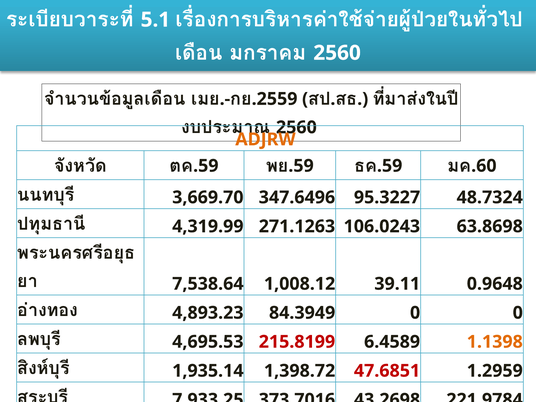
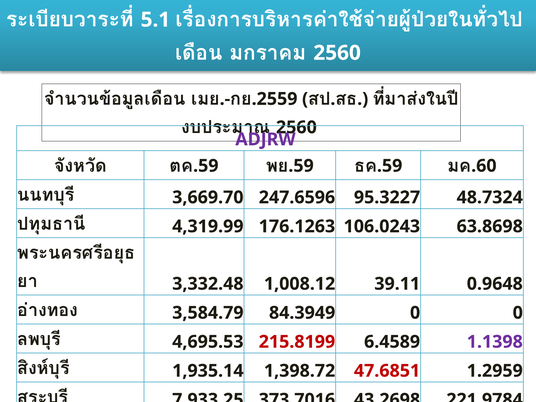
ADJRW colour: orange -> purple
347.6496: 347.6496 -> 247.6596
271.1263: 271.1263 -> 176.1263
7,538.64: 7,538.64 -> 3,332.48
4,893.23: 4,893.23 -> 3,584.79
1.1398 colour: orange -> purple
